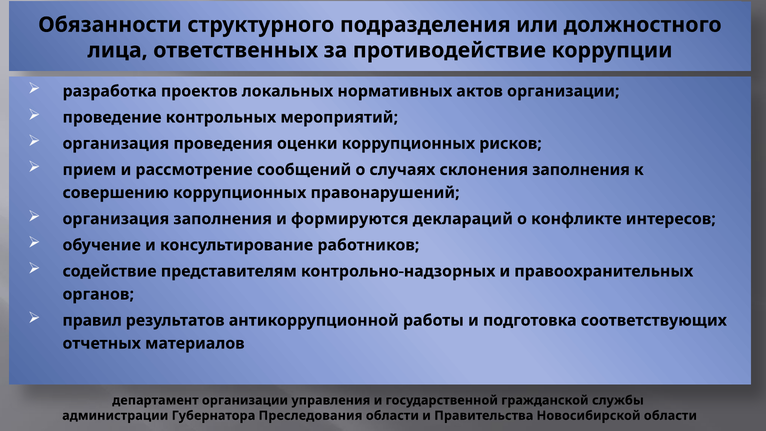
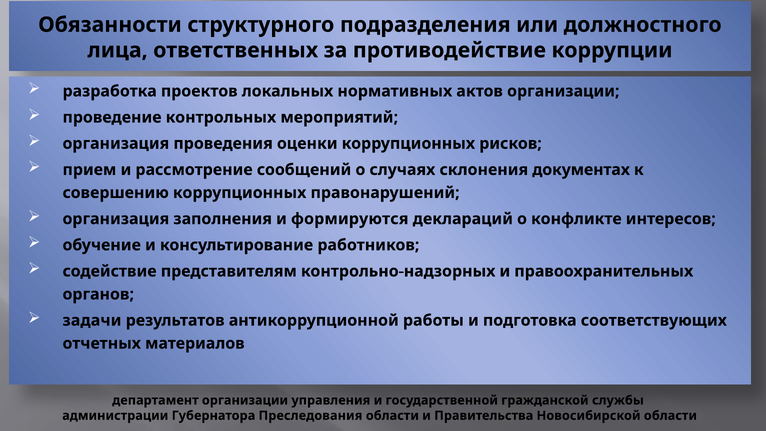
склонения заполнения: заполнения -> документах
правил: правил -> задачи
